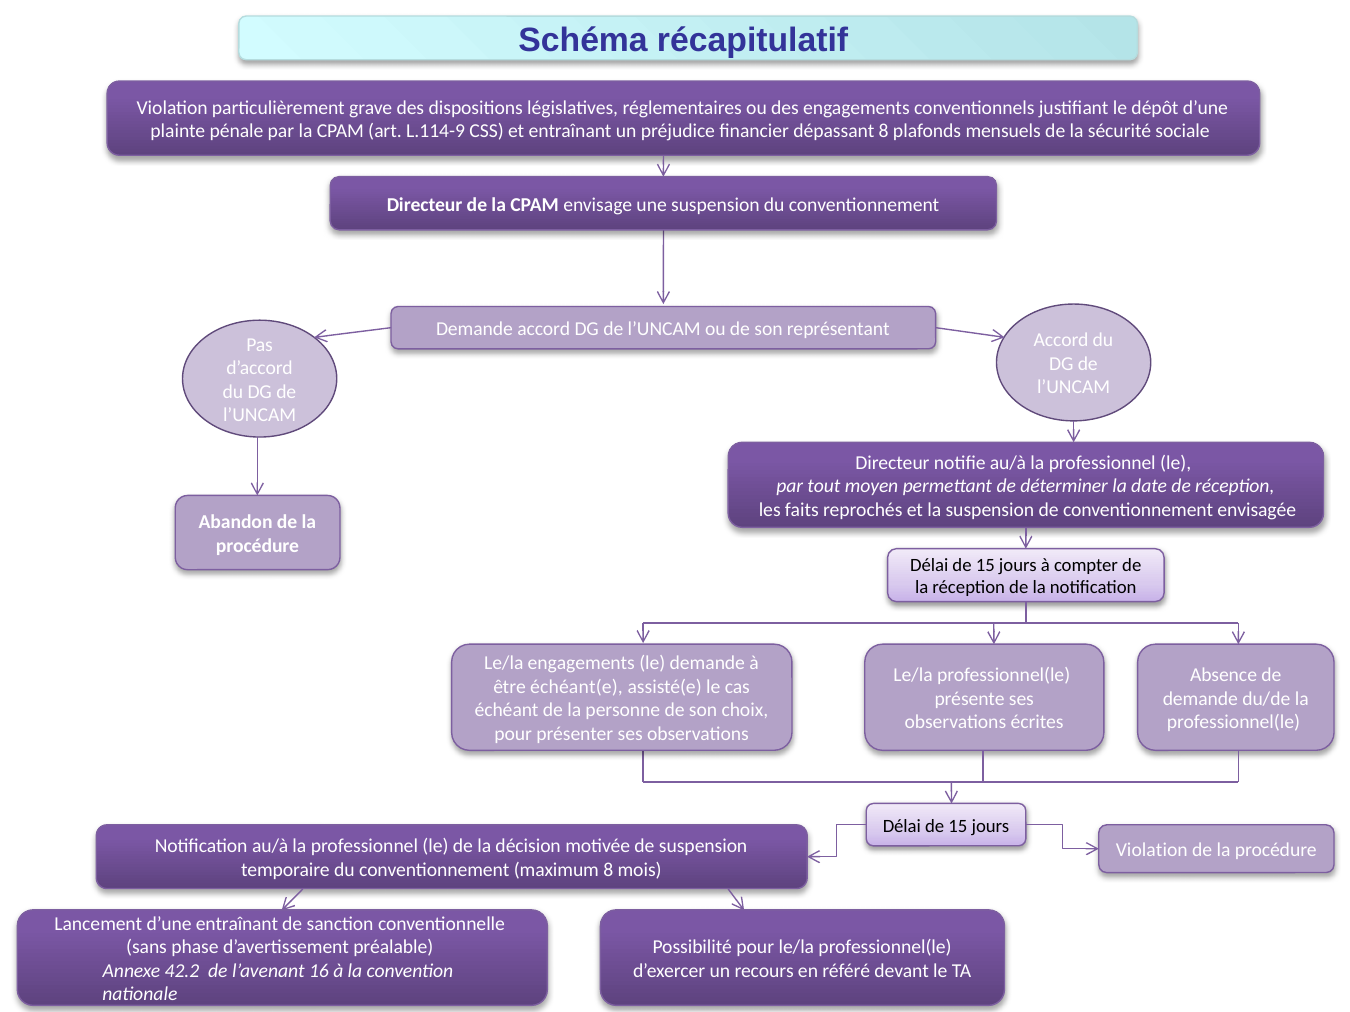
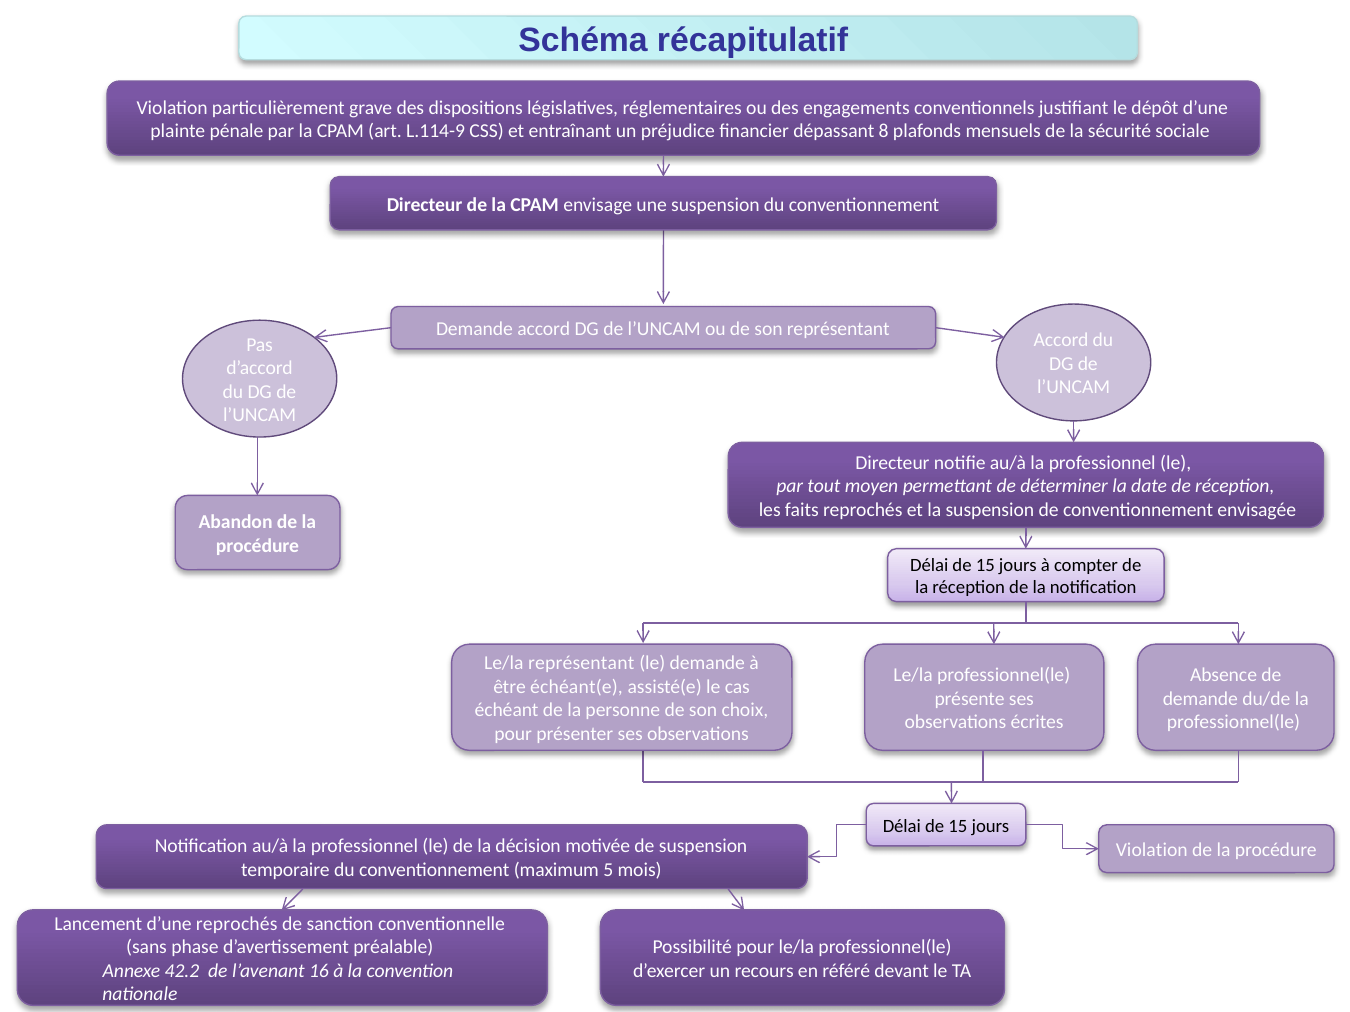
Le/la engagements: engagements -> représentant
maximum 8: 8 -> 5
d’une entraînant: entraînant -> reprochés
